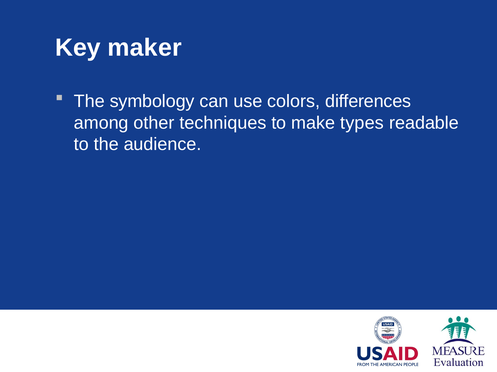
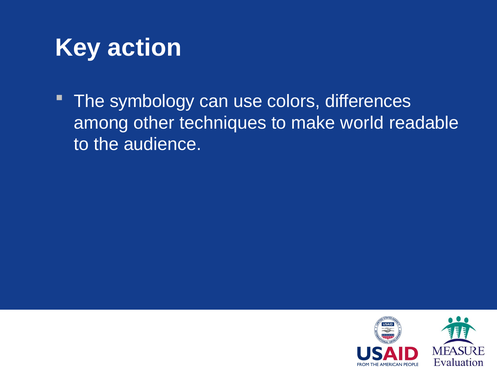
maker: maker -> action
types: types -> world
